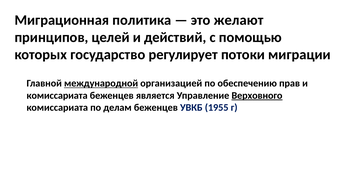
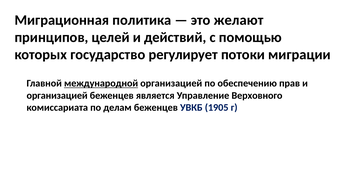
комиссариата at (57, 96): комиссариата -> организацией
Верховного underline: present -> none
1955: 1955 -> 1905
